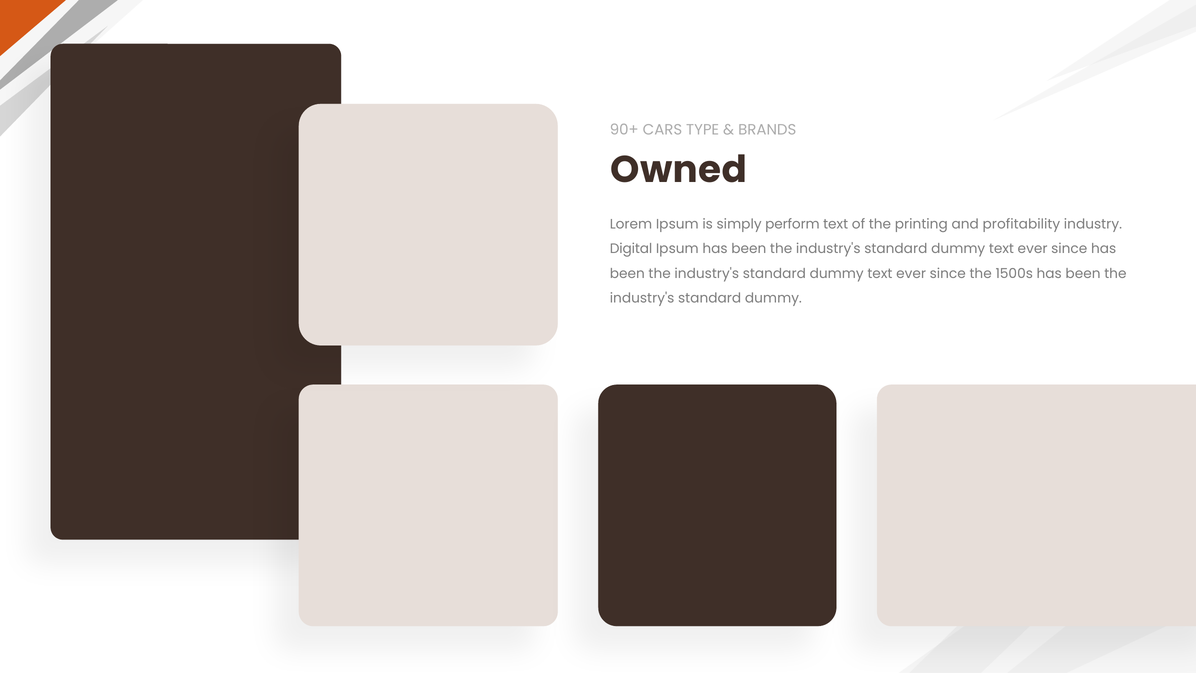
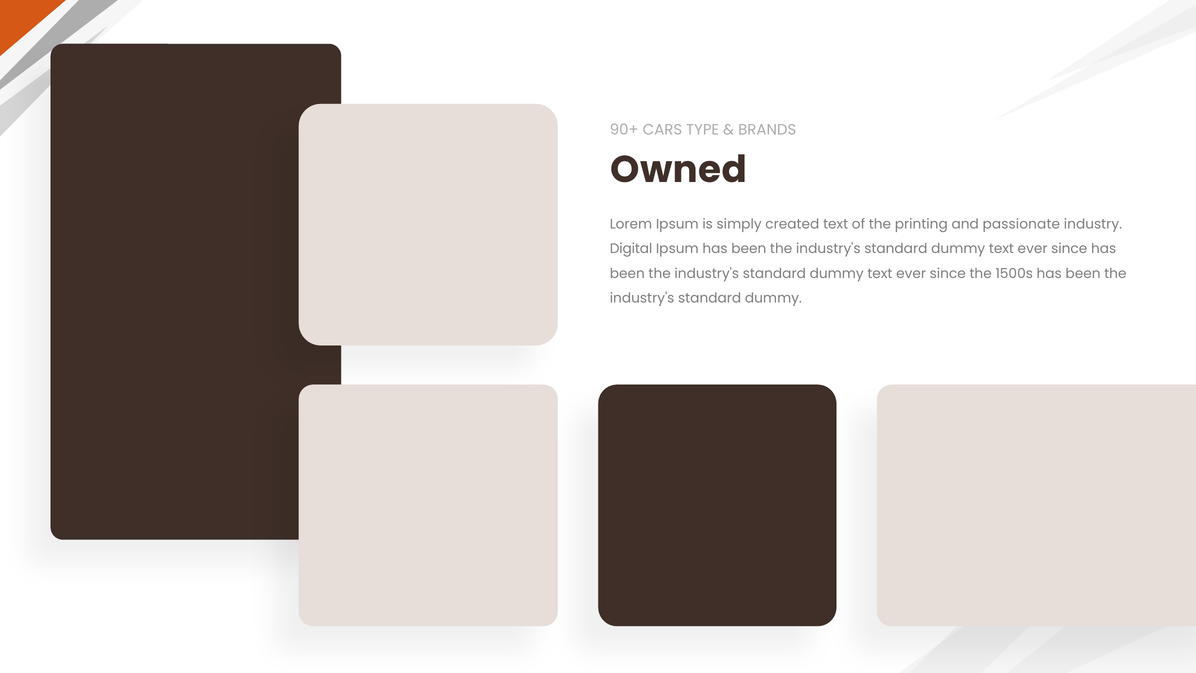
perform: perform -> created
profitability: profitability -> passionate
